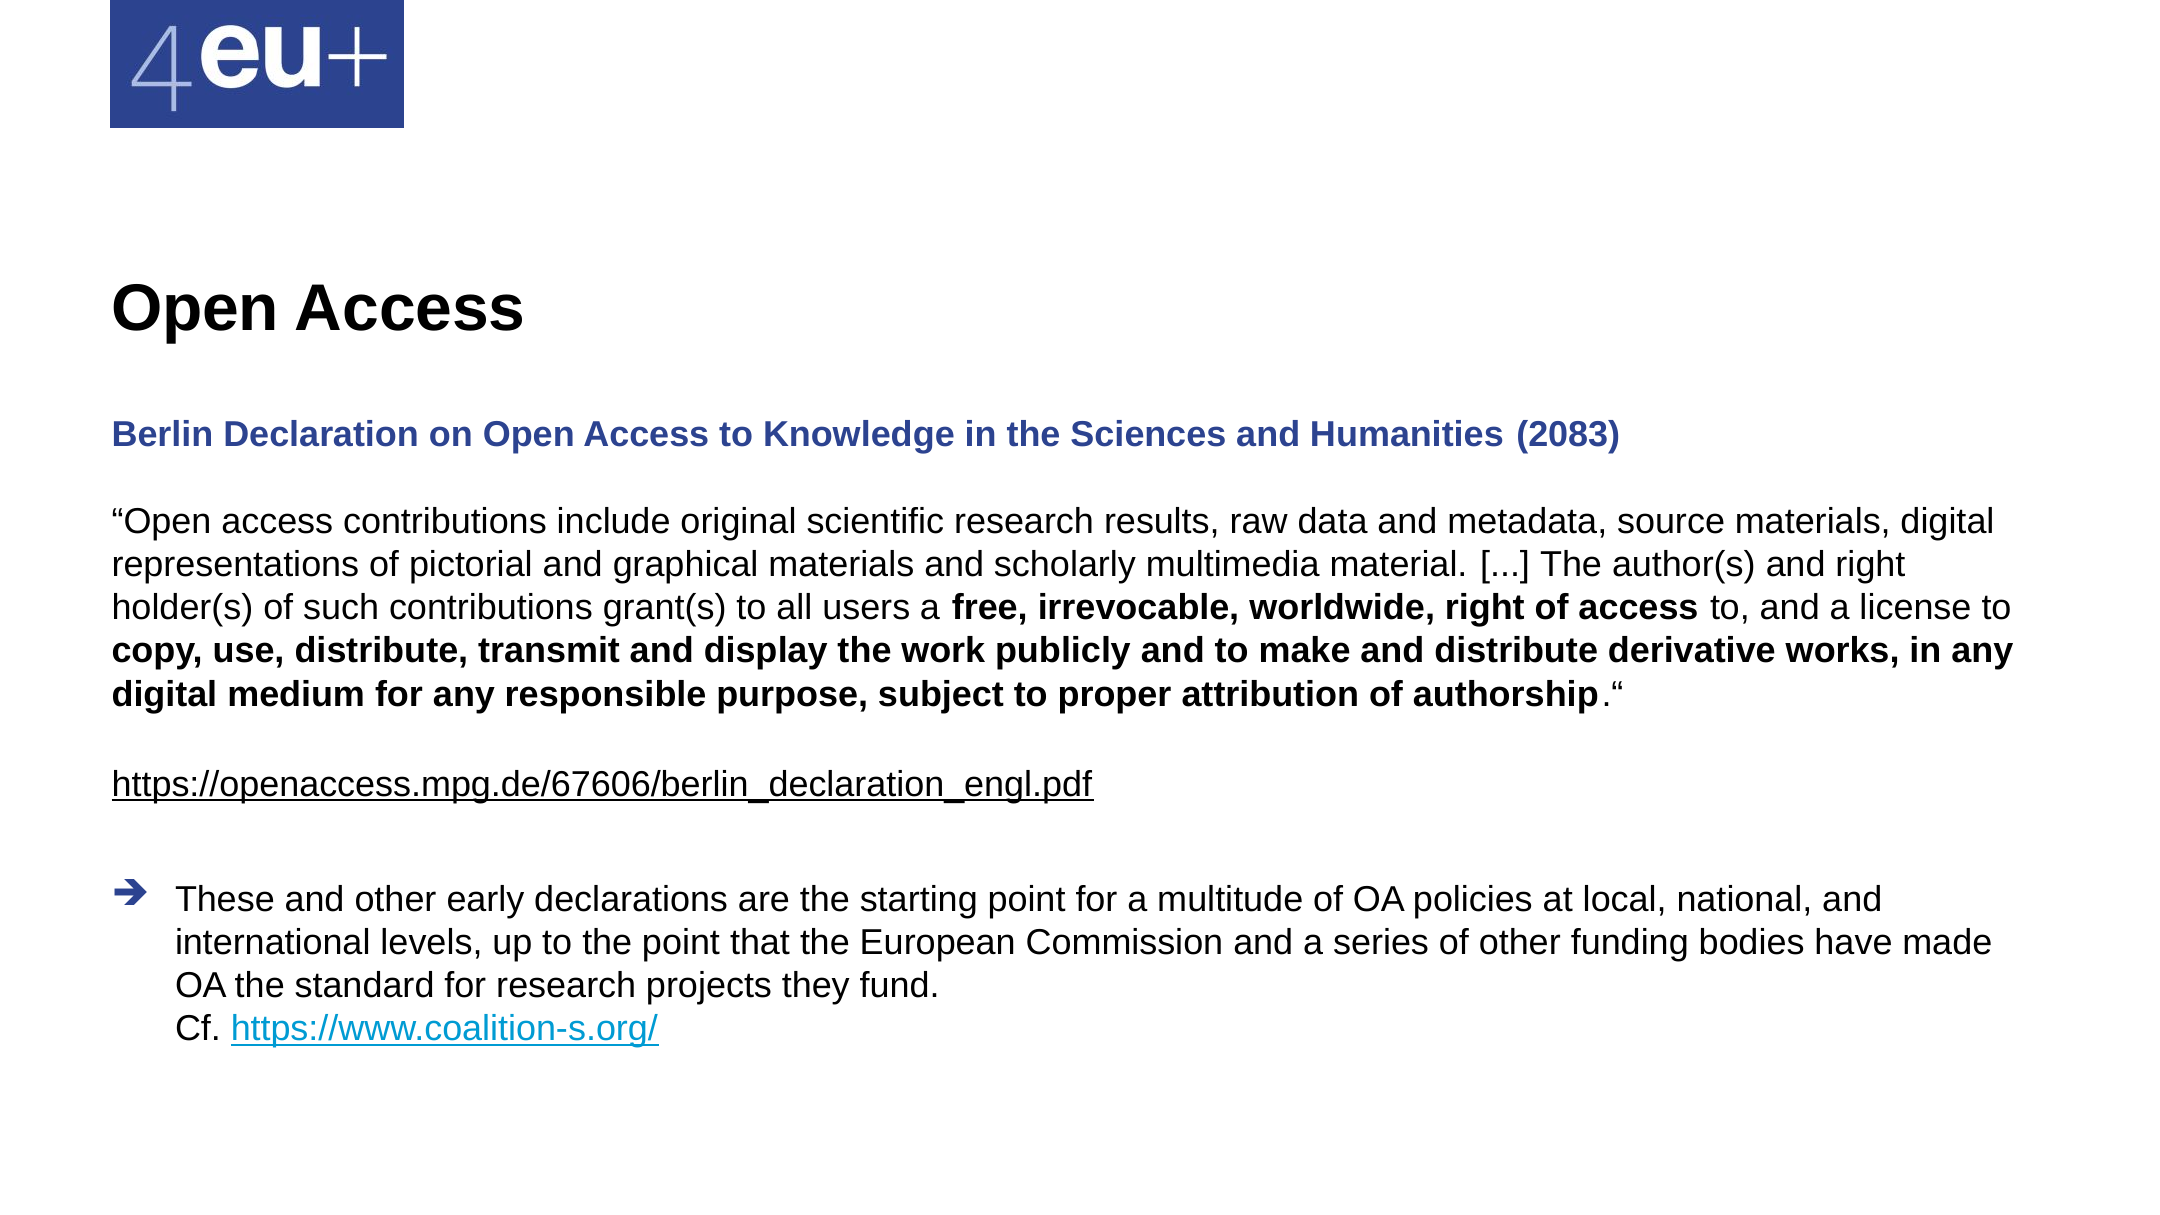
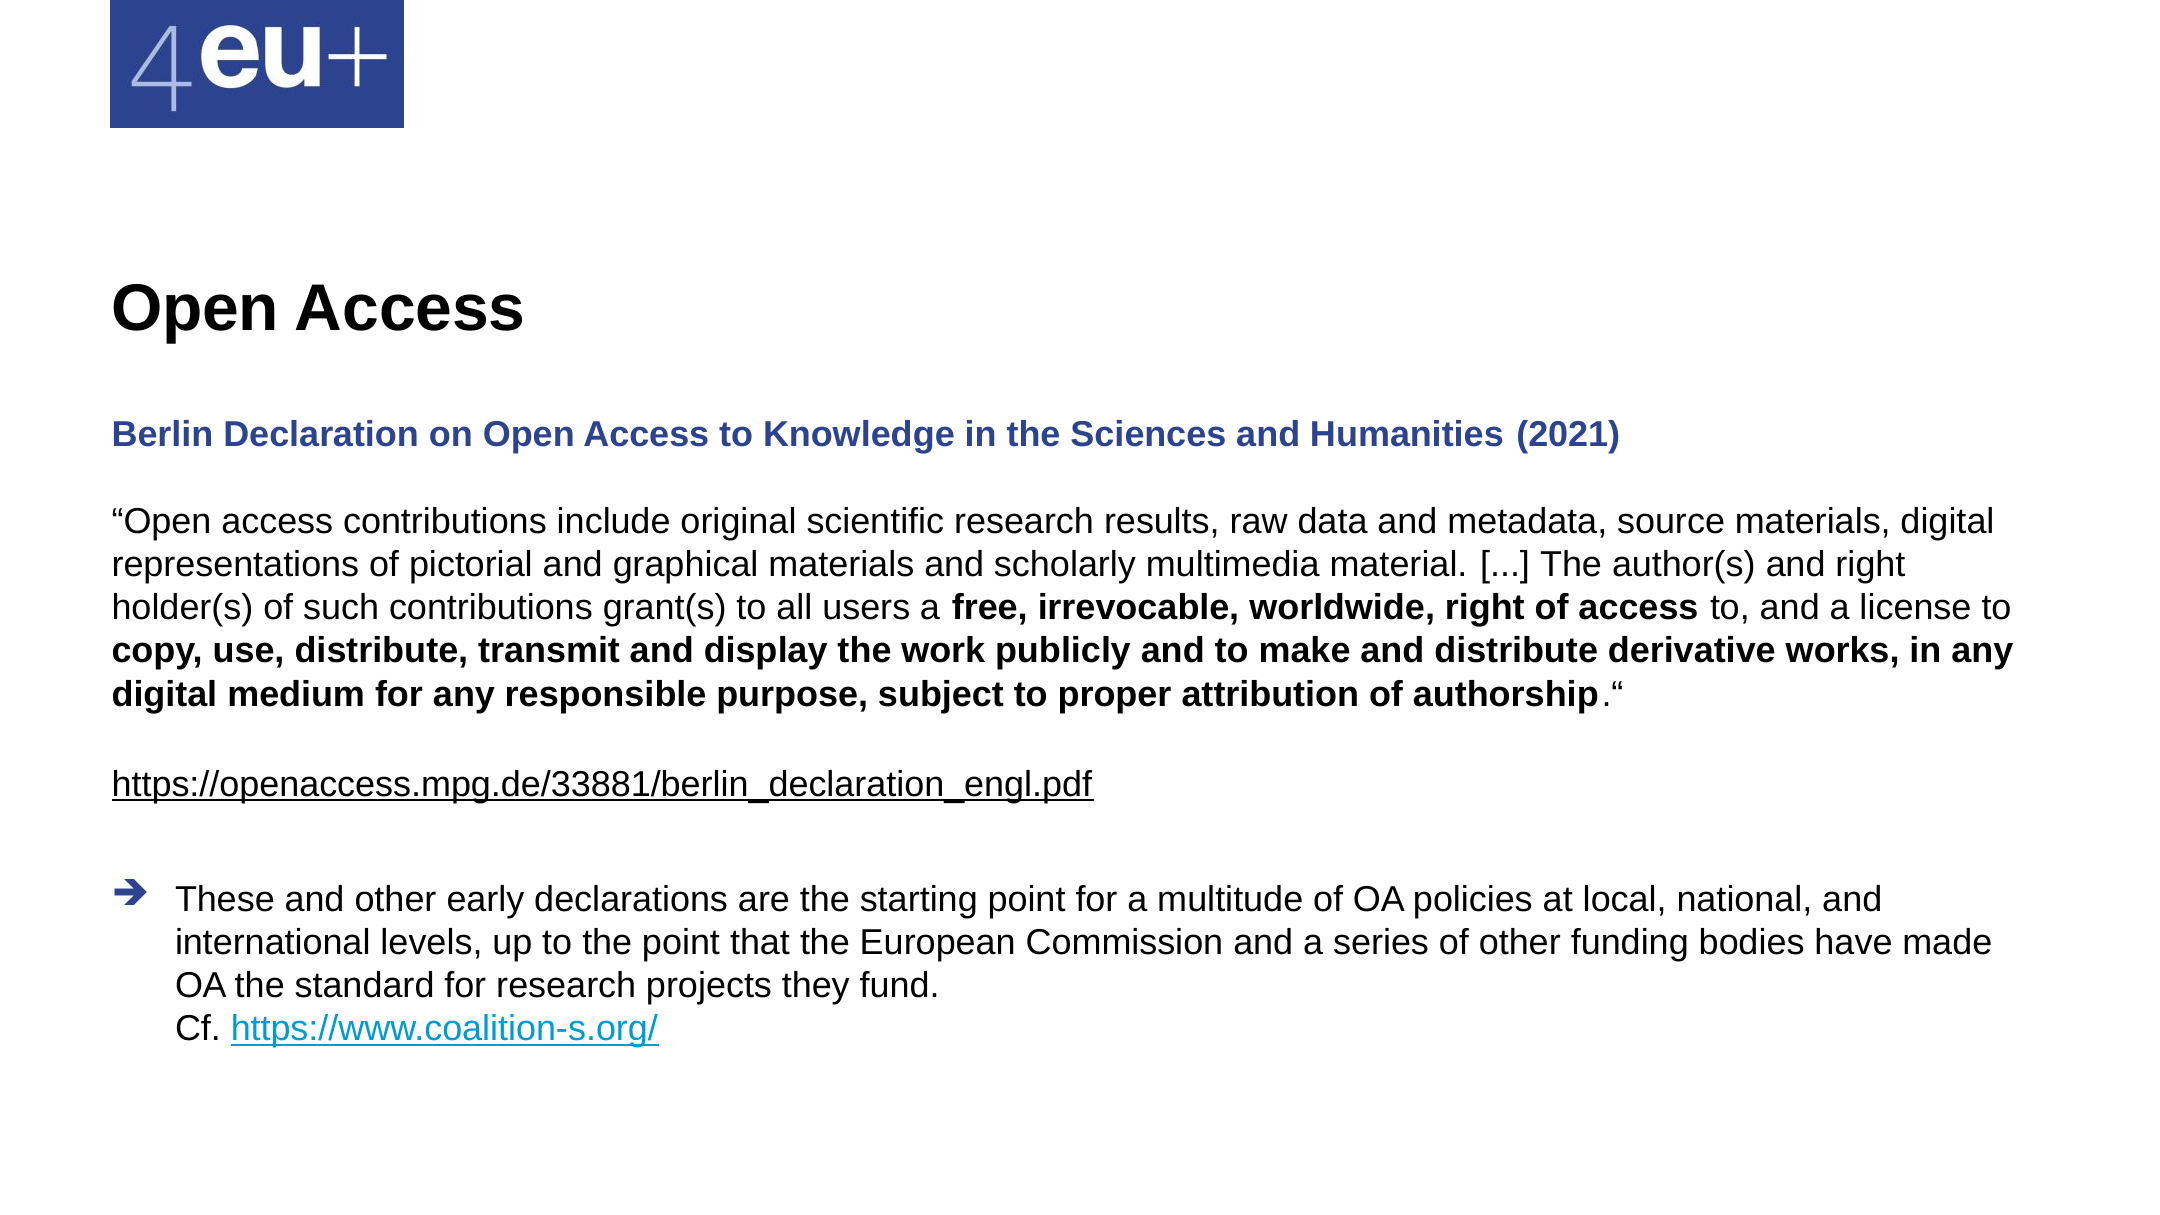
2083: 2083 -> 2021
https://openaccess.mpg.de/67606/berlin_declaration_engl.pdf: https://openaccess.mpg.de/67606/berlin_declaration_engl.pdf -> https://openaccess.mpg.de/33881/berlin_declaration_engl.pdf
